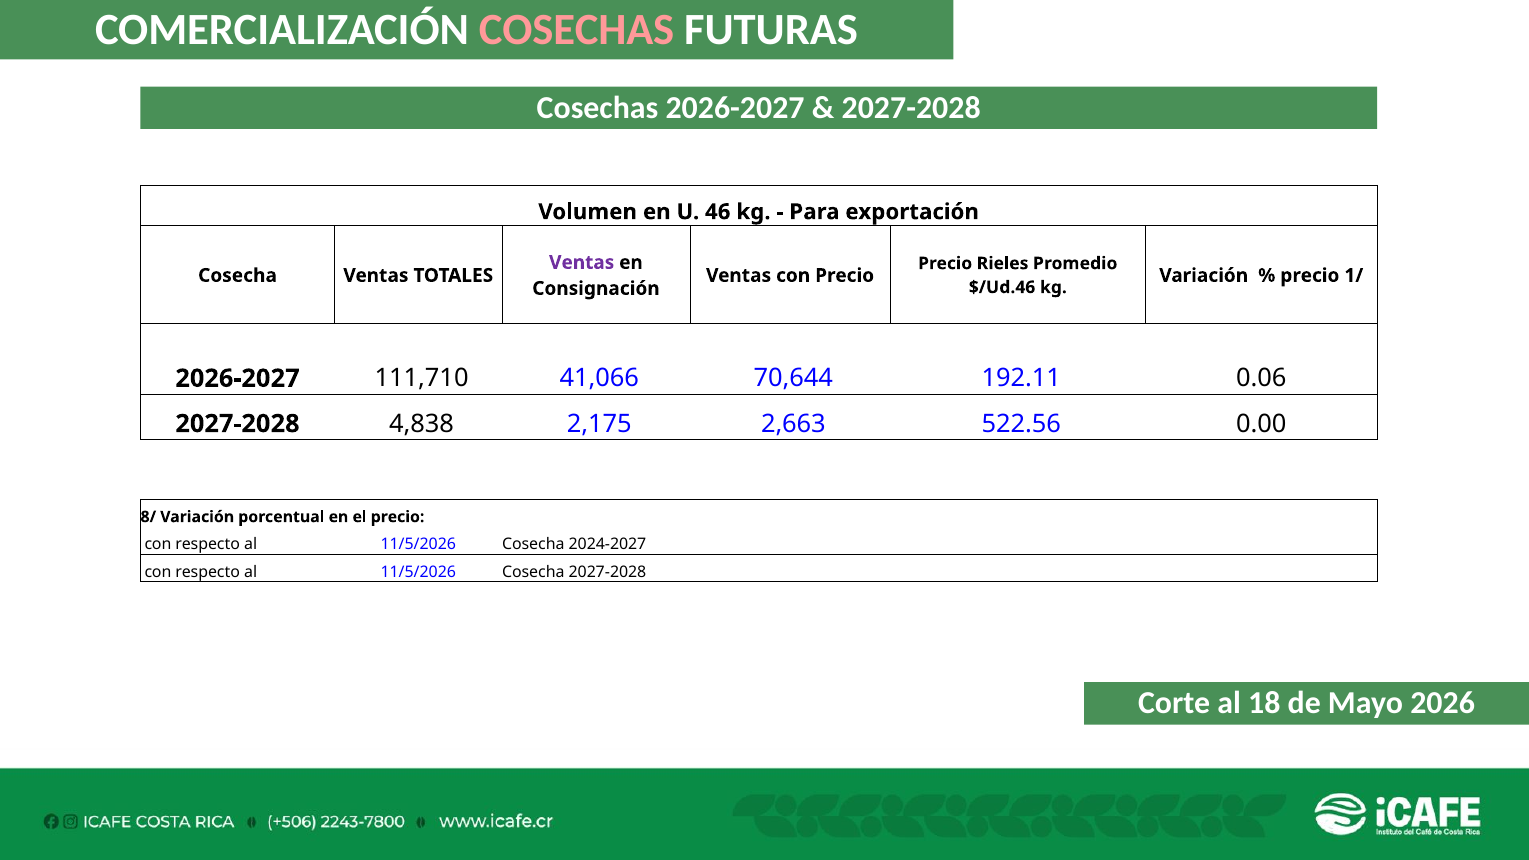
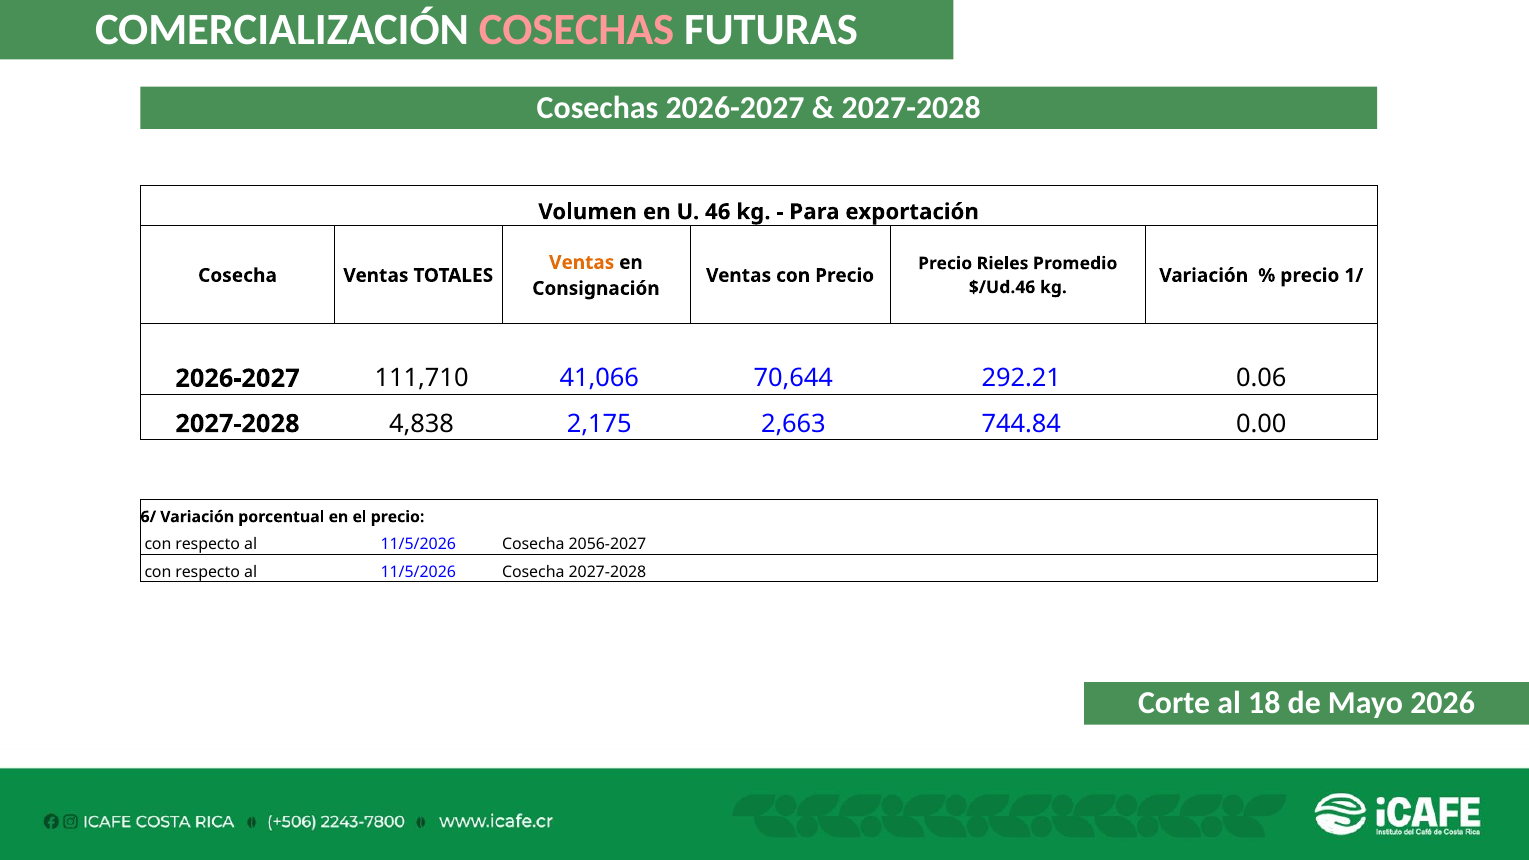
Ventas at (582, 263) colour: purple -> orange
192.11: 192.11 -> 292.21
522.56: 522.56 -> 744.84
8/: 8/ -> 6/
2024-2027: 2024-2027 -> 2056-2027
